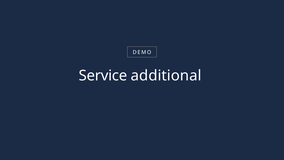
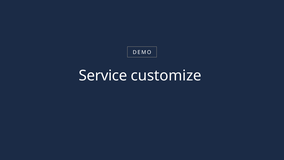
additional: additional -> customize
